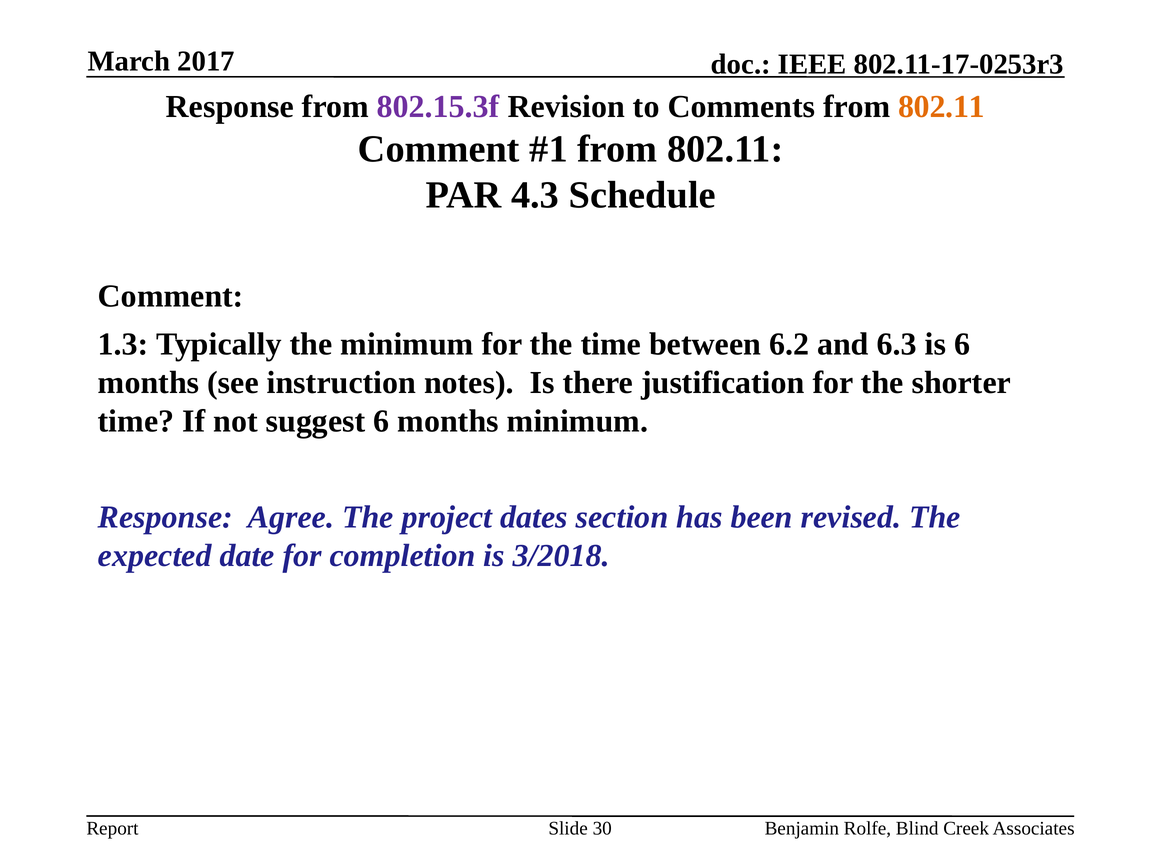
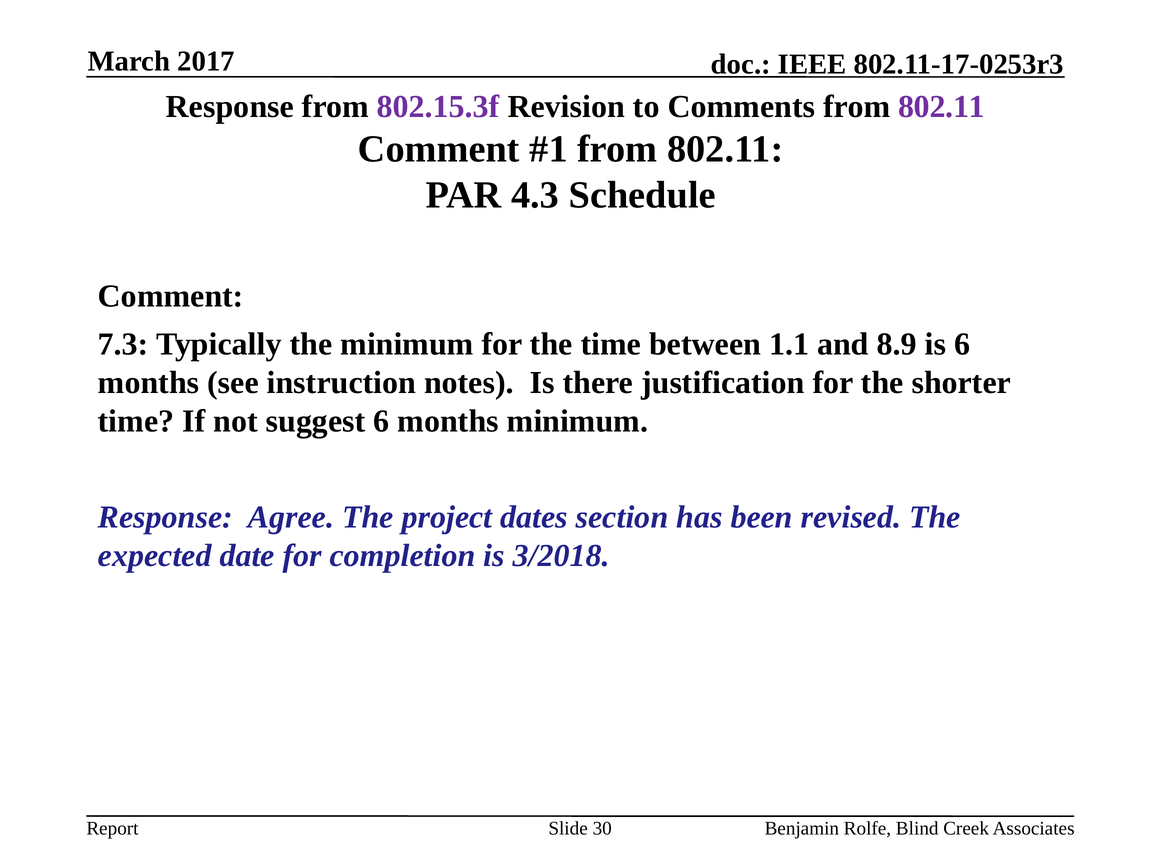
802.11 at (942, 106) colour: orange -> purple
1.3: 1.3 -> 7.3
6.2: 6.2 -> 1.1
6.3: 6.3 -> 8.9
